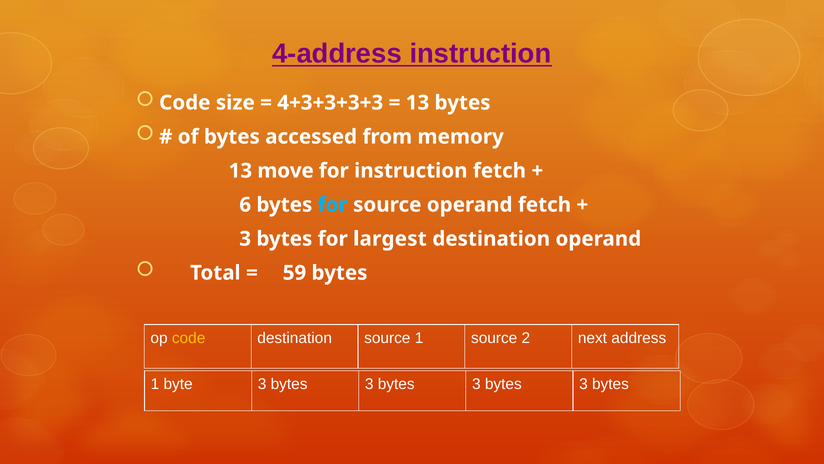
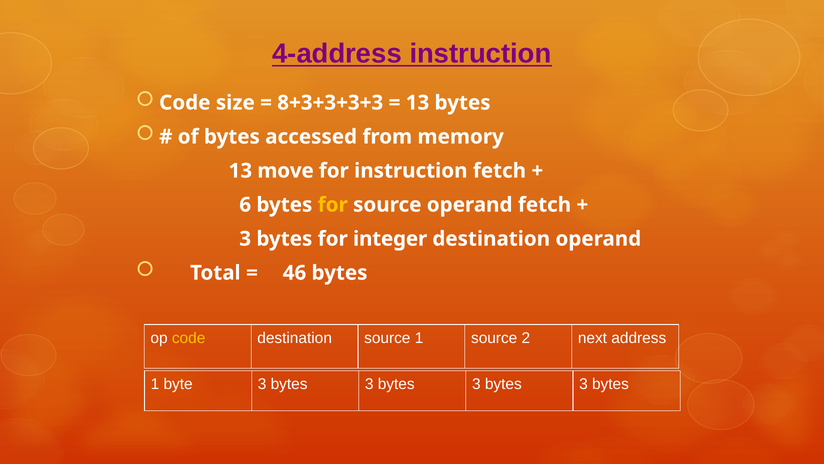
4+3+3+3+3: 4+3+3+3+3 -> 8+3+3+3+3
for at (333, 205) colour: light blue -> yellow
largest: largest -> integer
59: 59 -> 46
